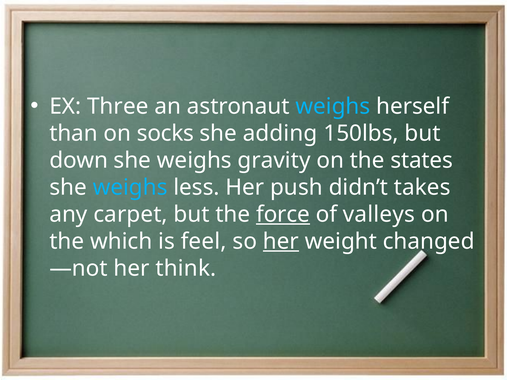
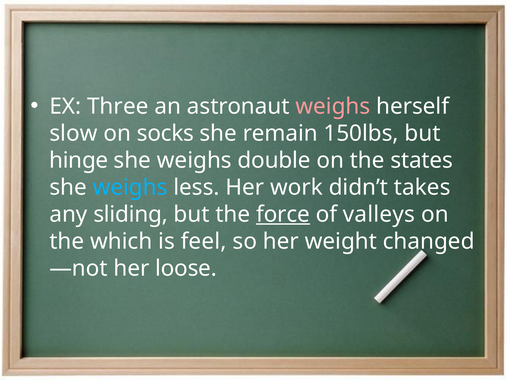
weighs at (333, 106) colour: light blue -> pink
than: than -> slow
adding: adding -> remain
down: down -> hinge
gravity: gravity -> double
push: push -> work
carpet: carpet -> sliding
her at (281, 242) underline: present -> none
think: think -> loose
